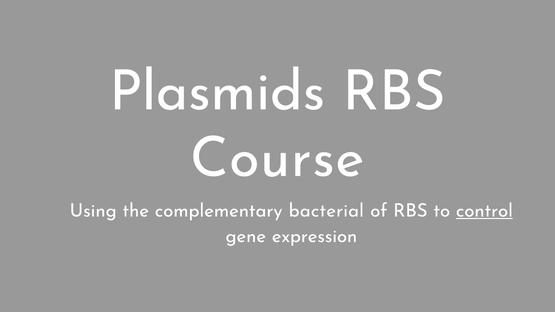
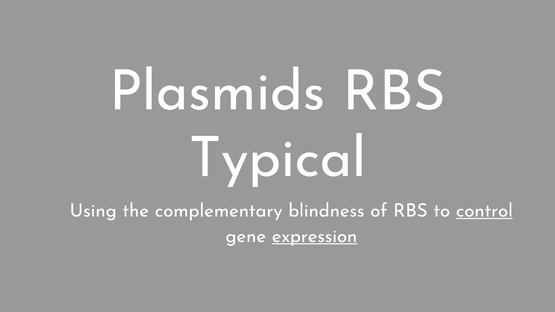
Course: Course -> Typical
bacterial: bacterial -> blindness
expression underline: none -> present
